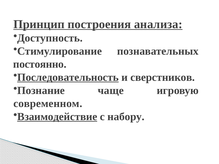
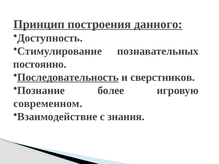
анализа: анализа -> данного
чаще: чаще -> более
Взаимодействие underline: present -> none
набору: набору -> знания
